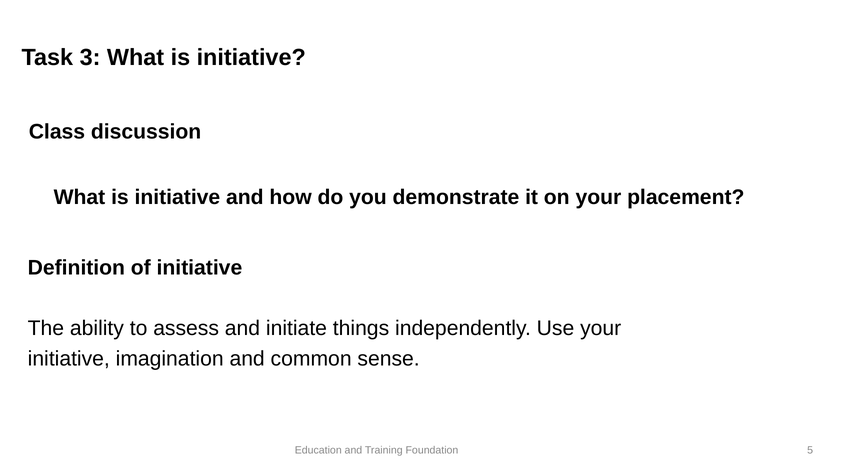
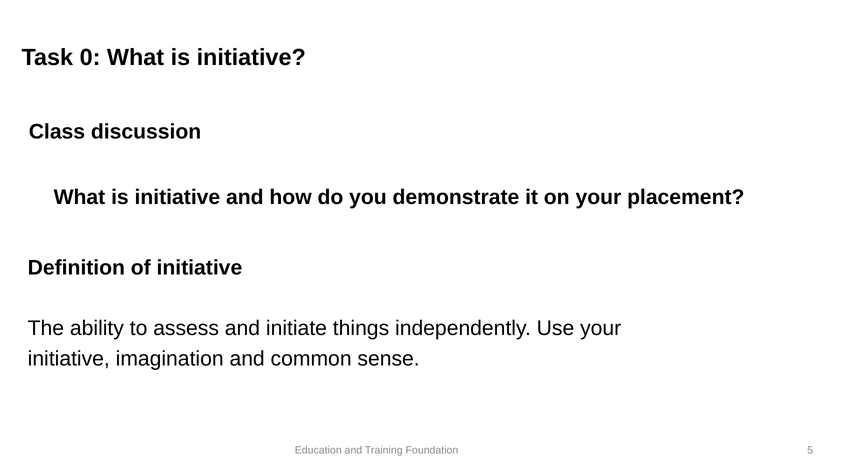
3: 3 -> 0
